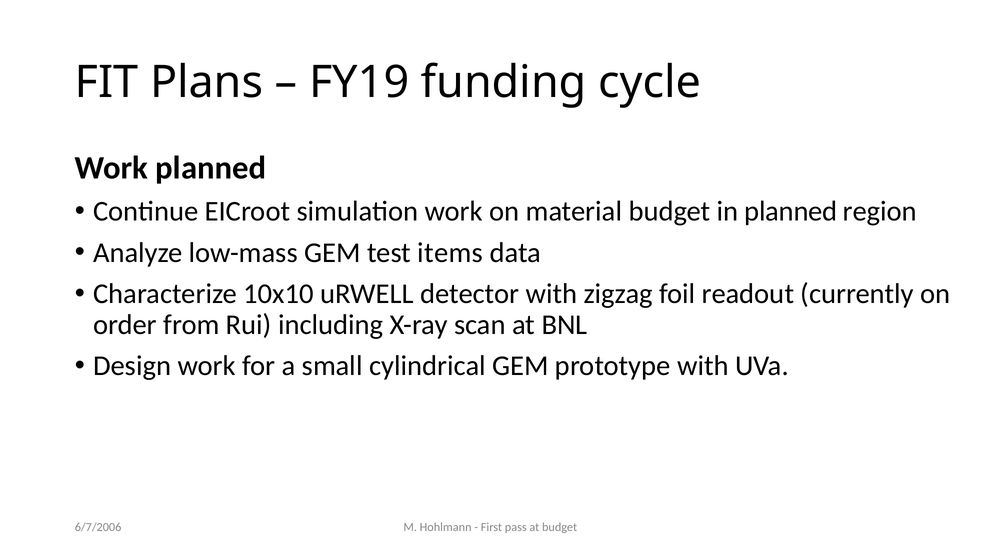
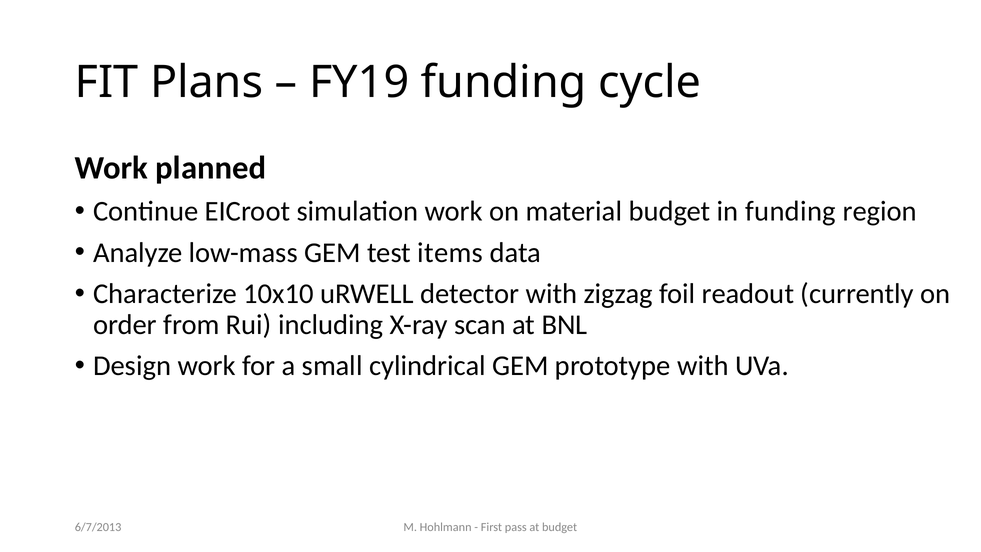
in planned: planned -> funding
6/7/2006: 6/7/2006 -> 6/7/2013
